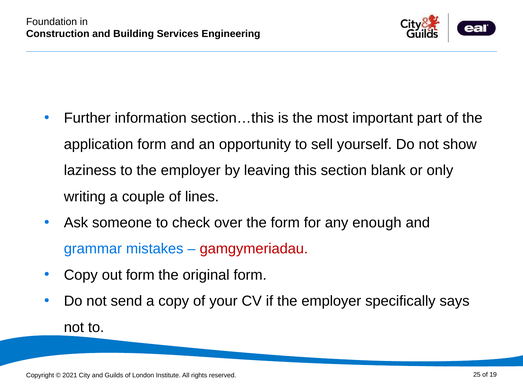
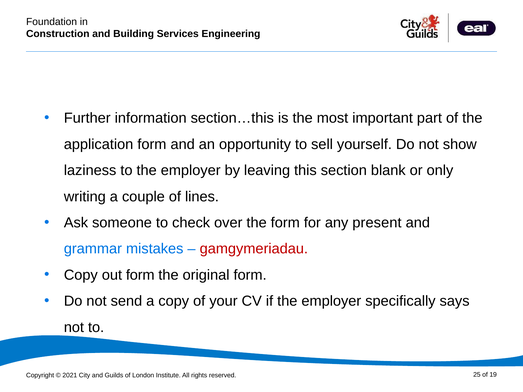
enough: enough -> present
